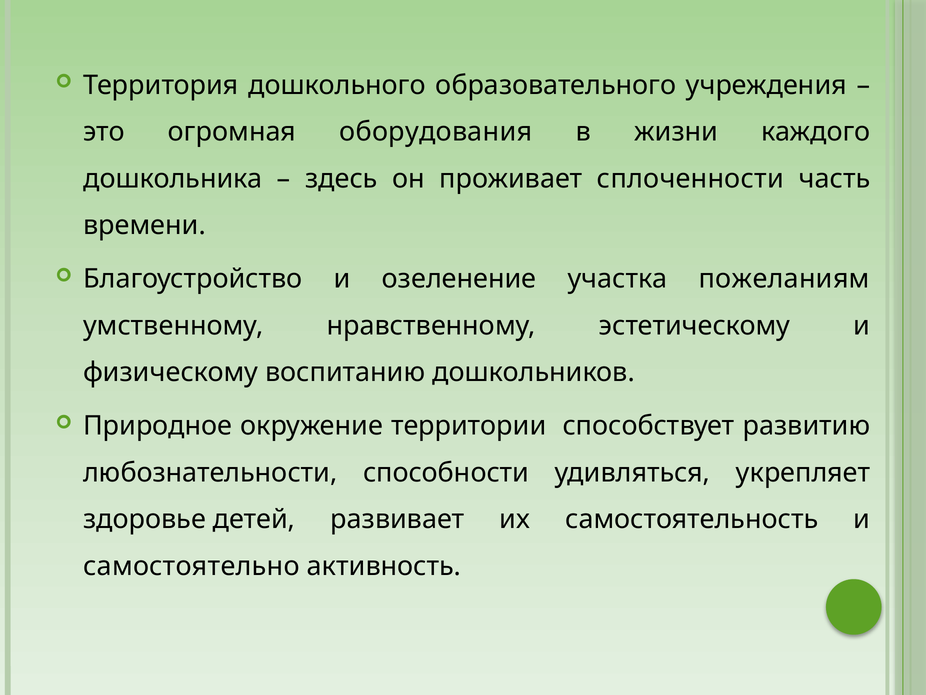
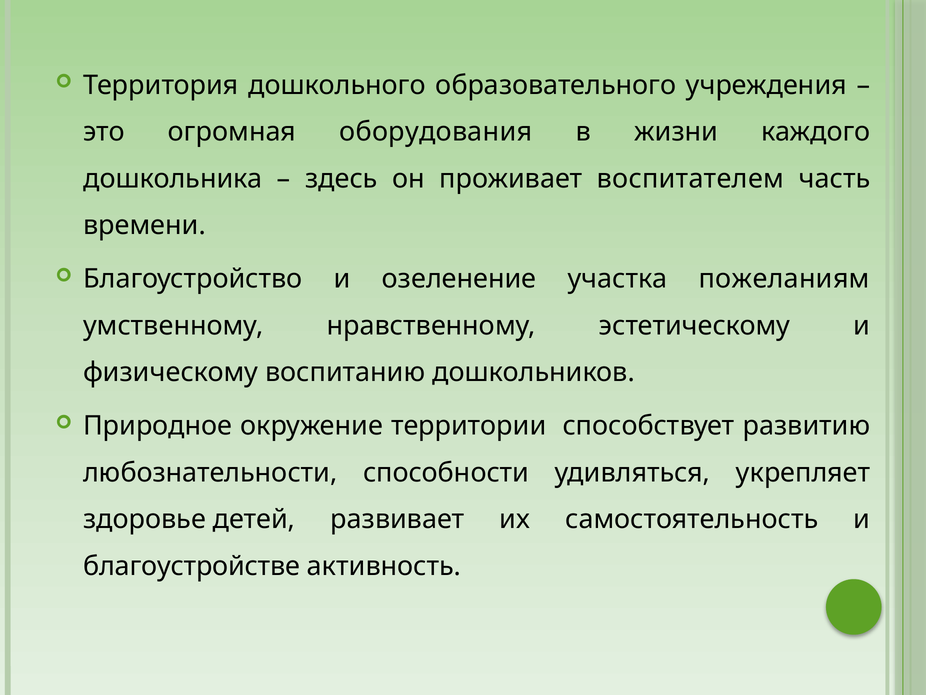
сплоченности: сплоченности -> воспитателем
самостоятельно: самостоятельно -> благоустройстве
